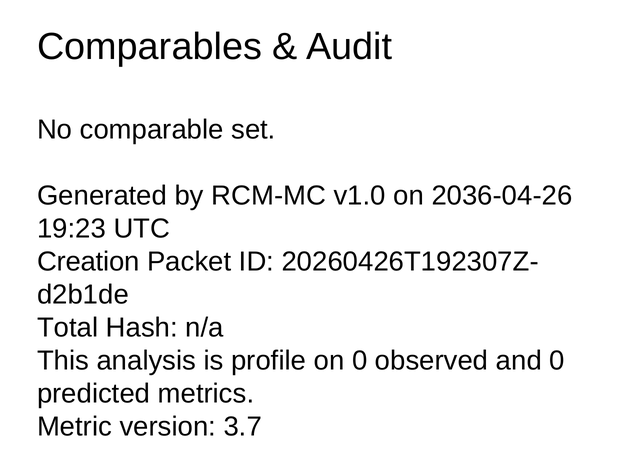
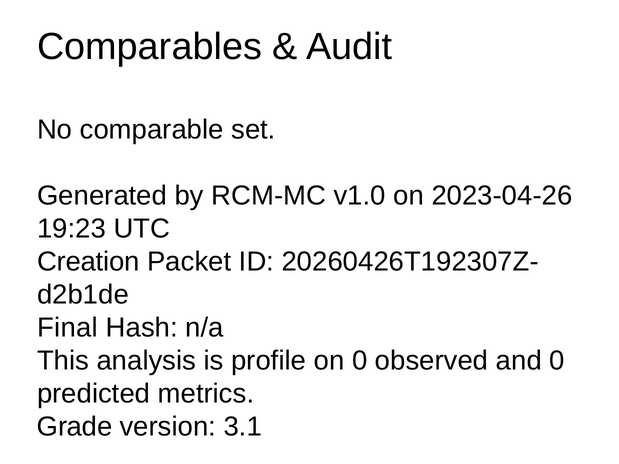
2036-04-26: 2036-04-26 -> 2023-04-26
Total: Total -> Final
Metric: Metric -> Grade
3.7: 3.7 -> 3.1
